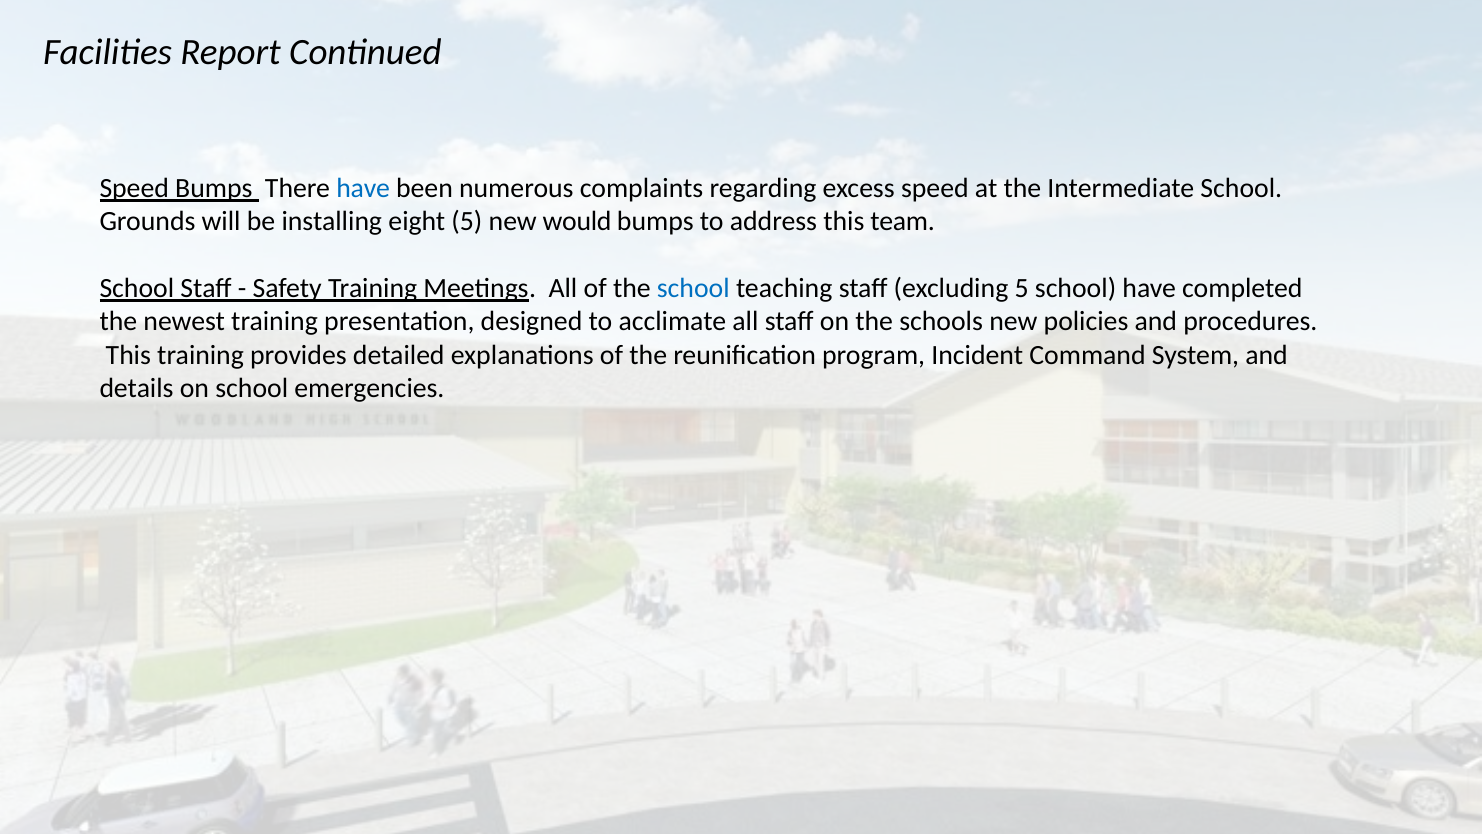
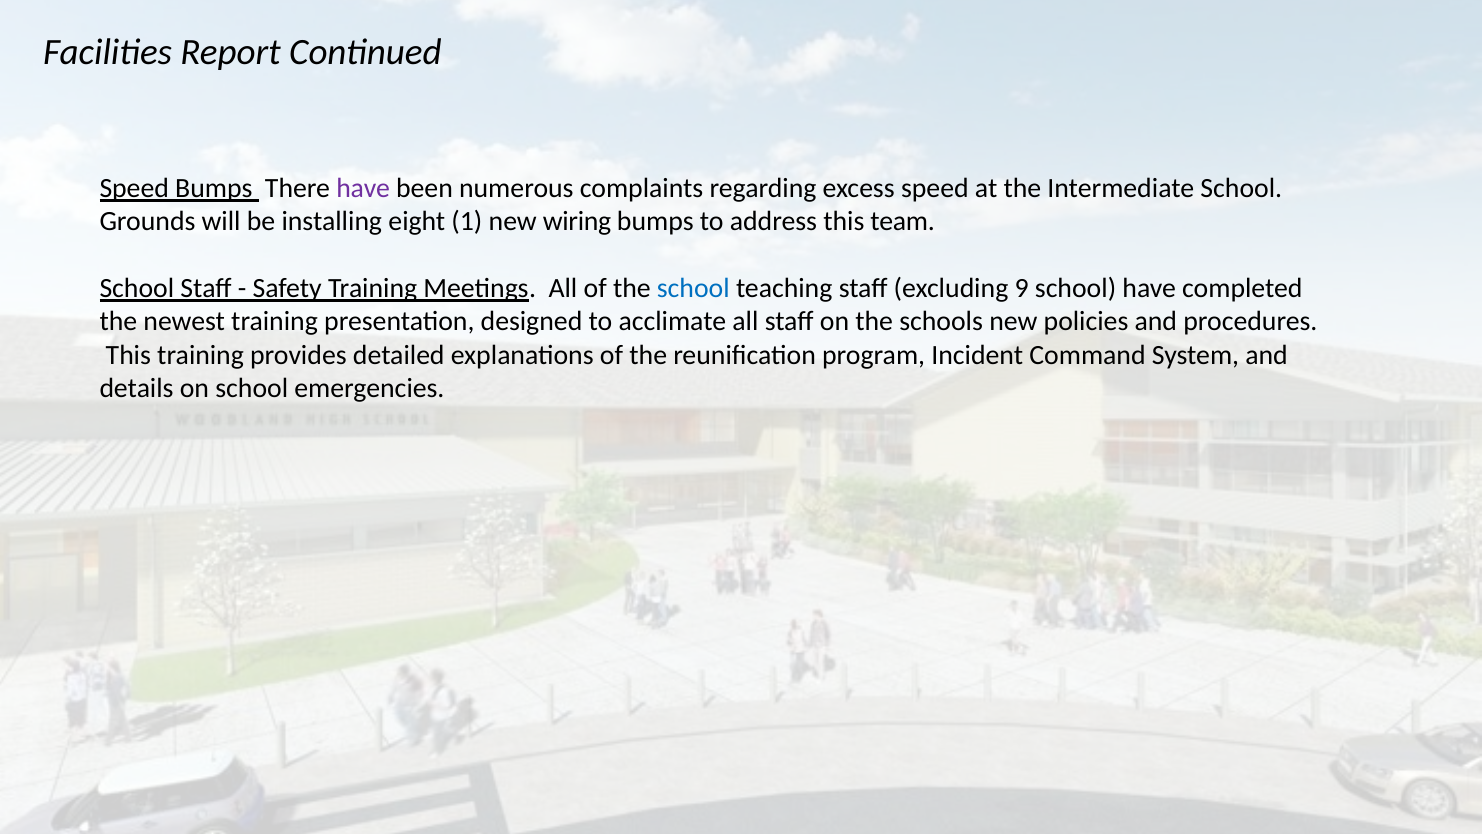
have at (363, 188) colour: blue -> purple
eight 5: 5 -> 1
would: would -> wiring
excluding 5: 5 -> 9
